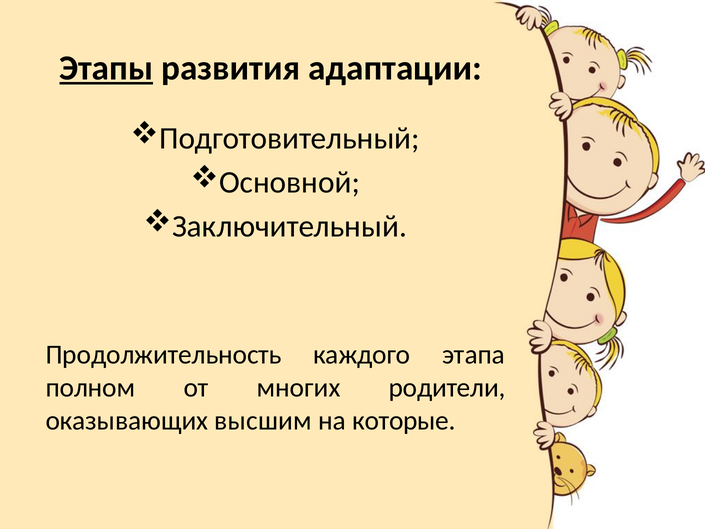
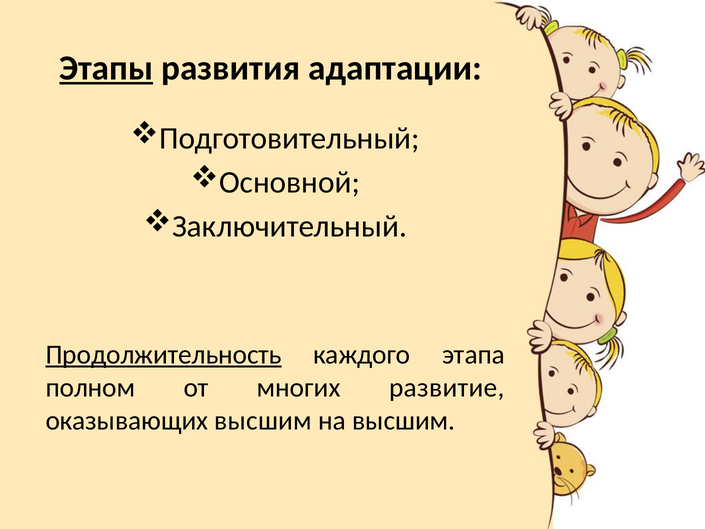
Продолжительность underline: none -> present
родители: родители -> развитие
на которые: которые -> высшим
